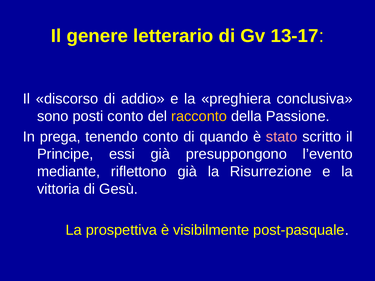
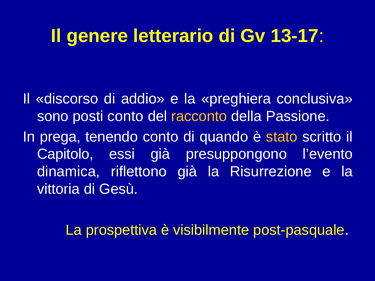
stato colour: pink -> yellow
Principe: Principe -> Capitolo
mediante: mediante -> dinamica
